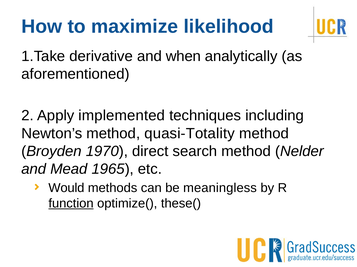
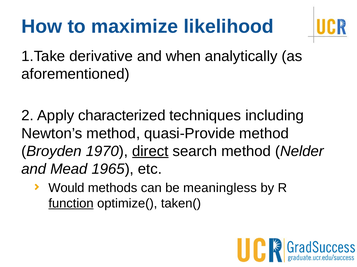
implemented: implemented -> characterized
quasi-Totality: quasi-Totality -> quasi-Provide
direct underline: none -> present
these(: these( -> taken(
